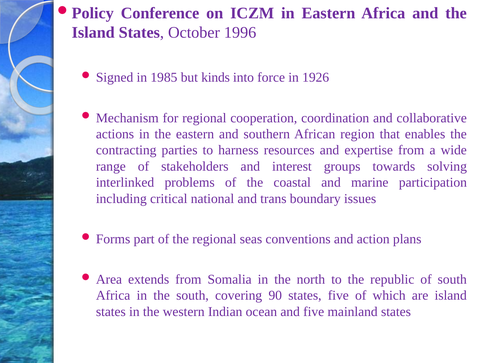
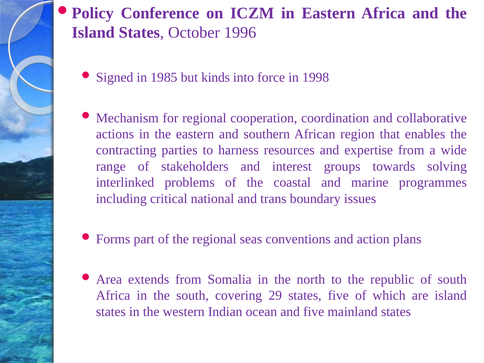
1926: 1926 -> 1998
participation: participation -> programmes
90: 90 -> 29
